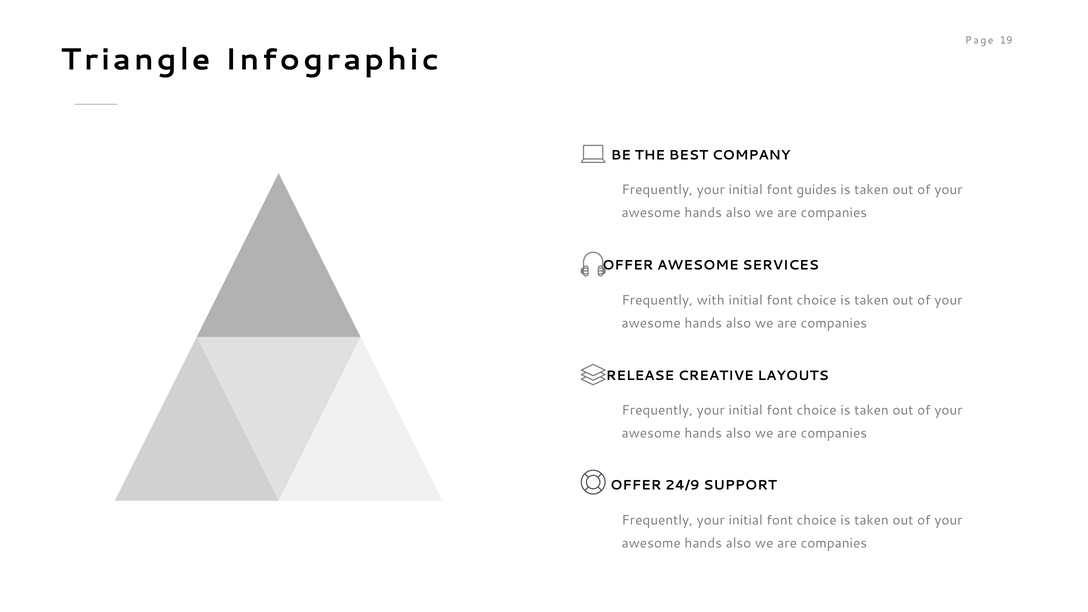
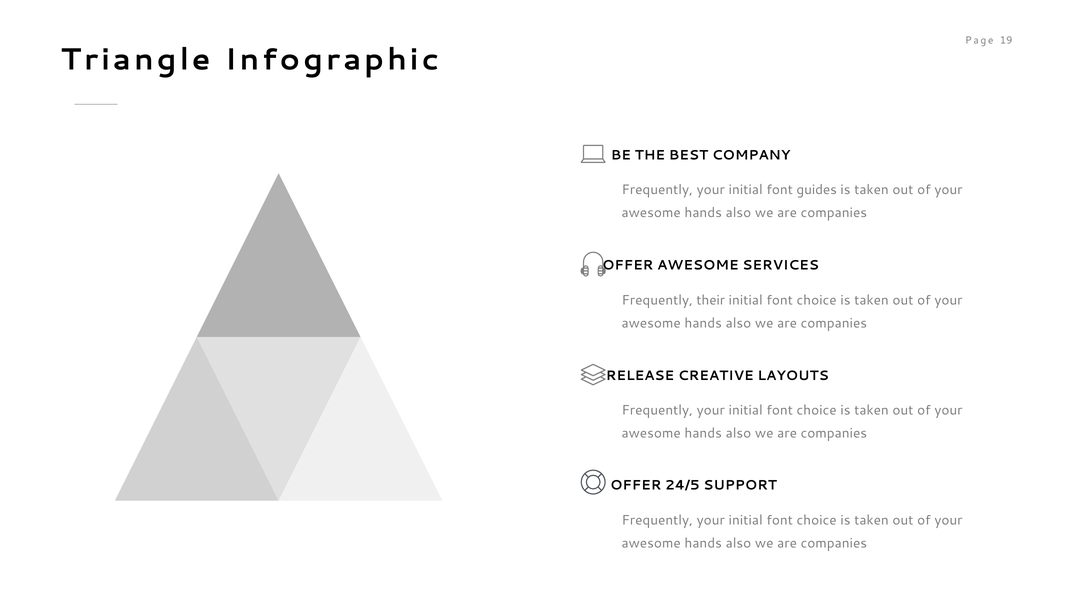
with: with -> their
24/9: 24/9 -> 24/5
